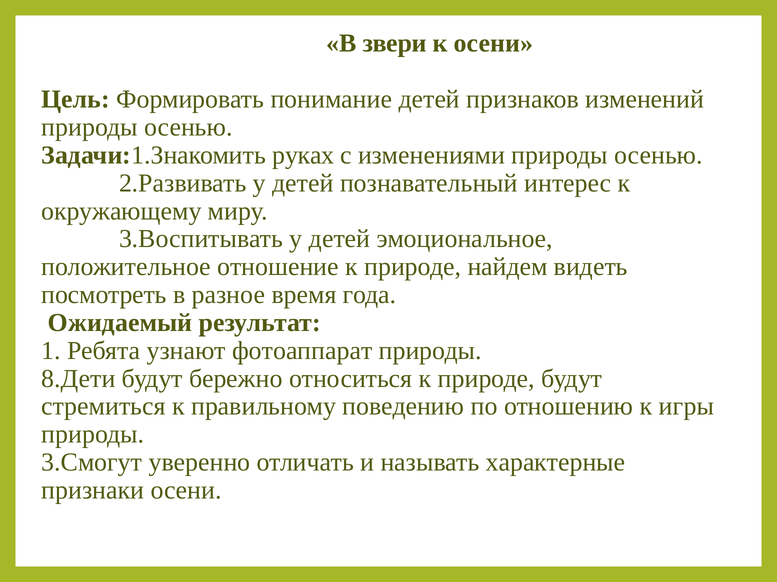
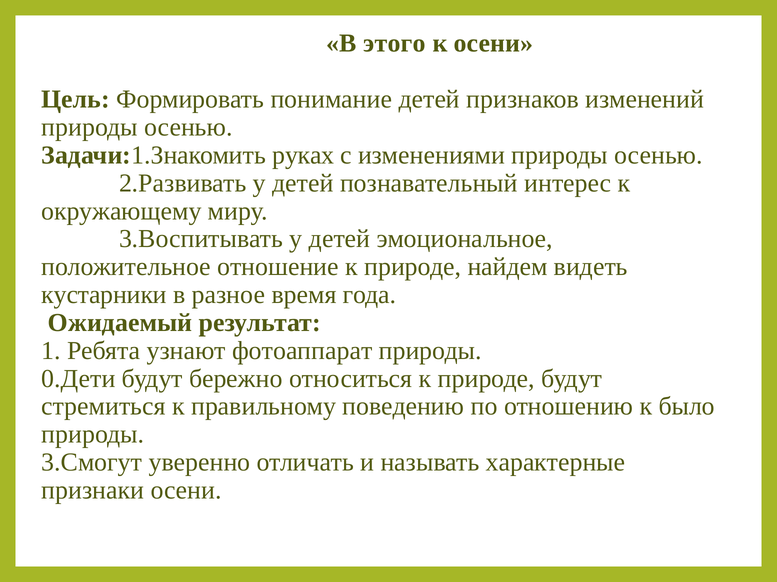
звери: звери -> этого
посмотреть: посмотреть -> кустарники
8.Дети: 8.Дети -> 0.Дети
игры: игры -> было
